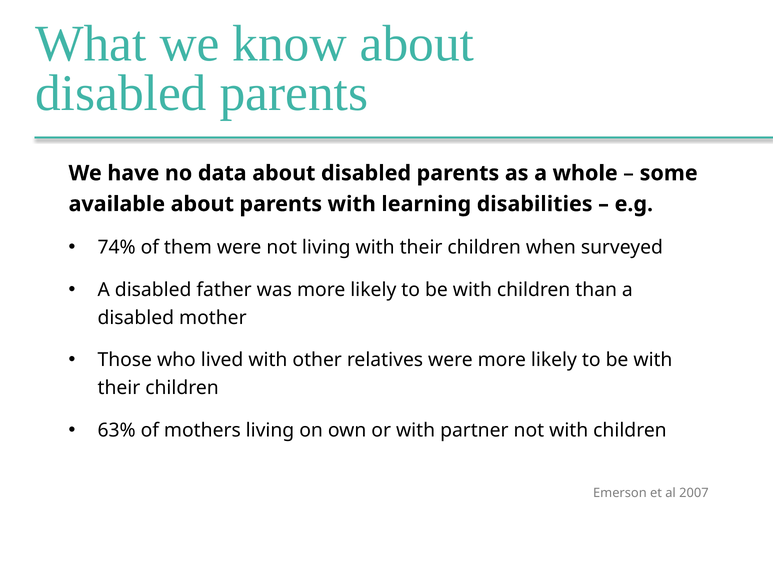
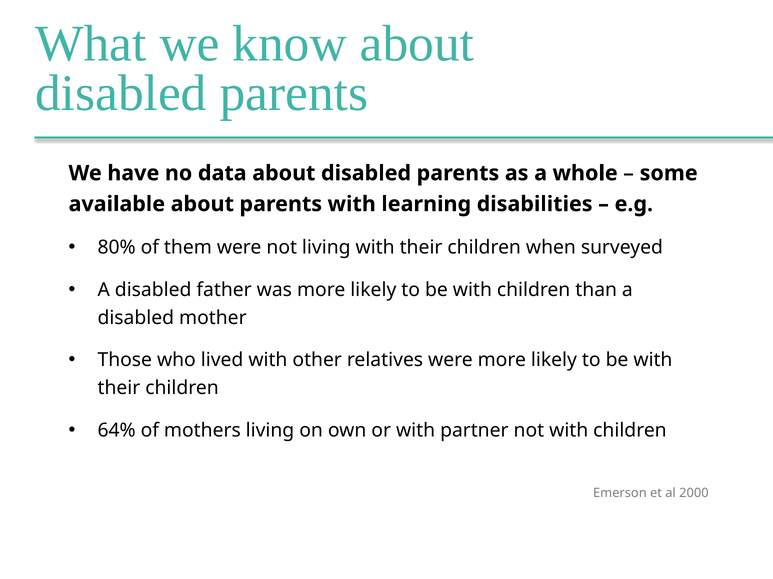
74%: 74% -> 80%
63%: 63% -> 64%
2007: 2007 -> 2000
